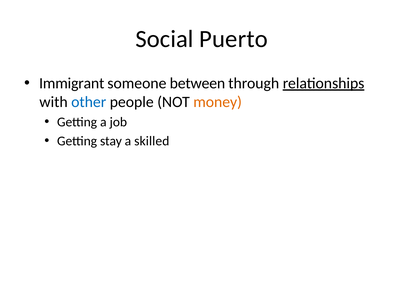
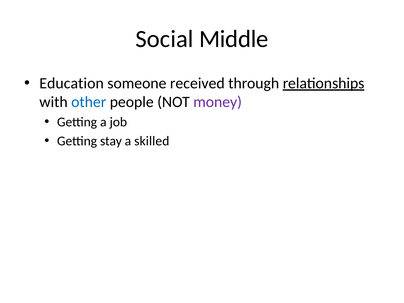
Puerto: Puerto -> Middle
Immigrant: Immigrant -> Education
between: between -> received
money colour: orange -> purple
